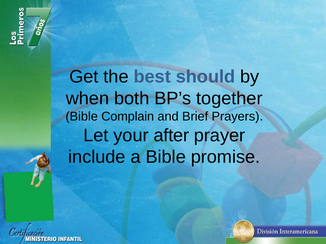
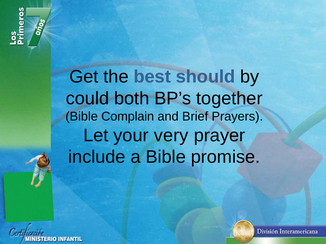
when: when -> could
after: after -> very
